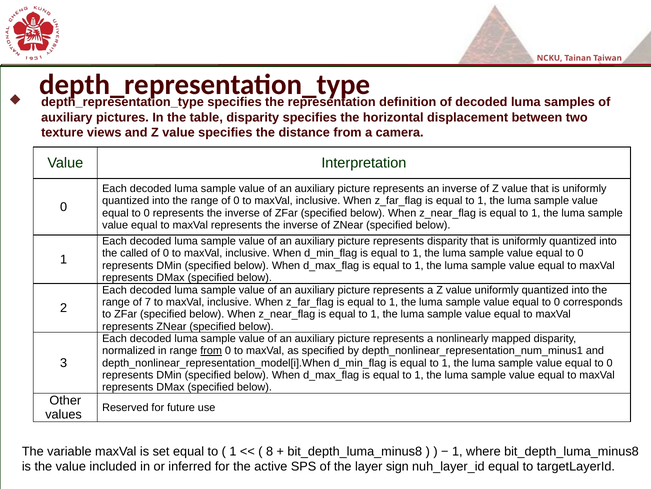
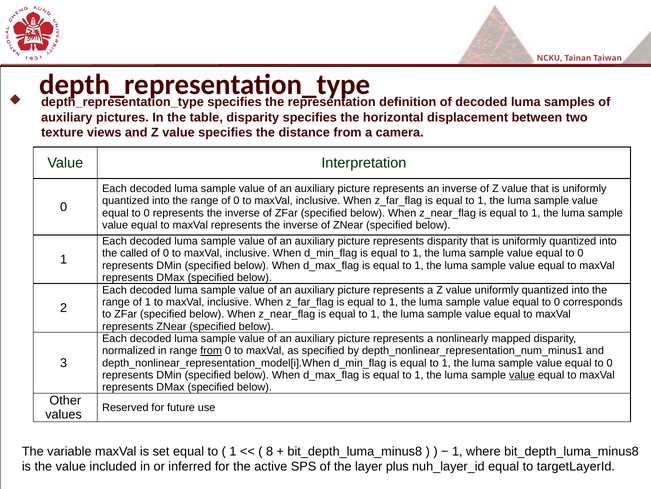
of 7: 7 -> 1
value at (522, 375) underline: none -> present
sign: sign -> plus
